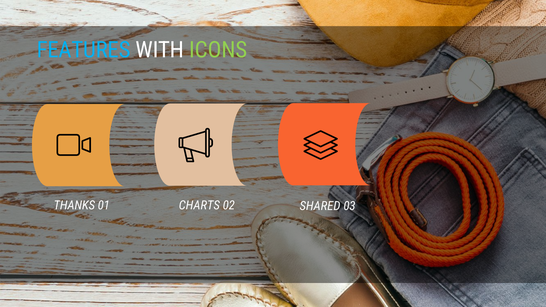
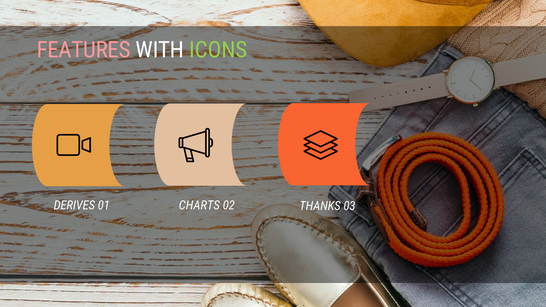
FEATURES colour: light blue -> pink
THANKS: THANKS -> DERIVES
SHARED: SHARED -> THANKS
